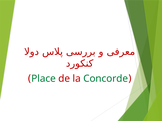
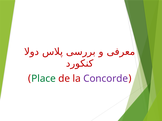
Concorde colour: green -> purple
